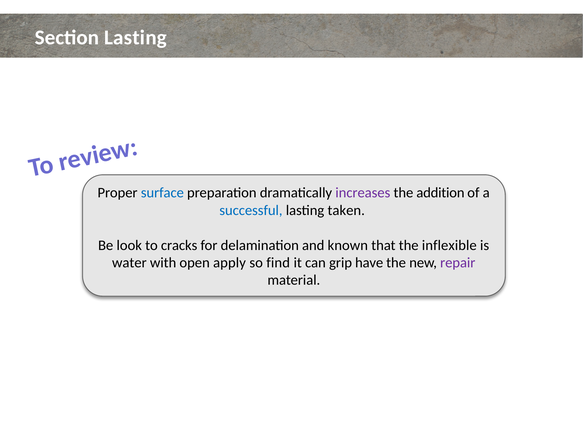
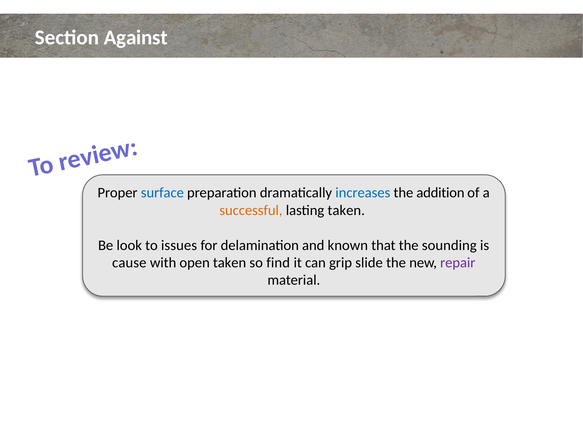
Section Lasting: Lasting -> Against
increases colour: purple -> blue
successful colour: blue -> orange
cracks: cracks -> issues
inflexible: inflexible -> sounding
water: water -> cause
open apply: apply -> taken
have: have -> slide
